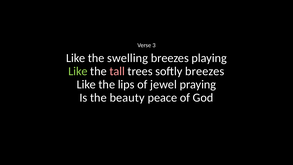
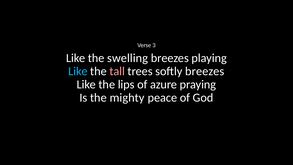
Like at (78, 71) colour: light green -> light blue
jewel: jewel -> azure
beauty: beauty -> mighty
